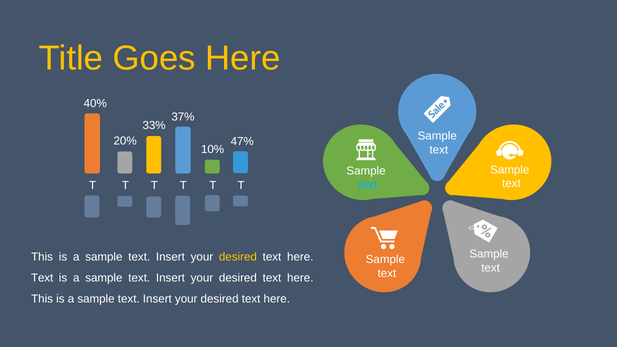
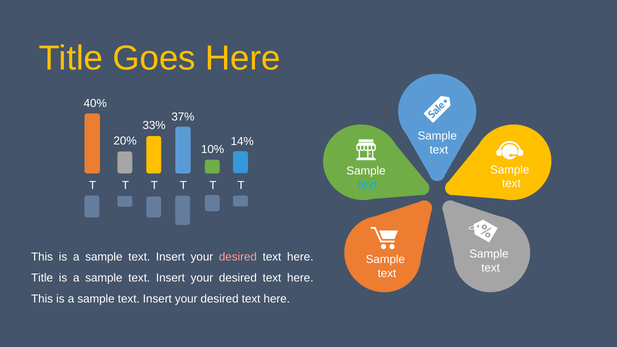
47%: 47% -> 14%
desired at (238, 257) colour: yellow -> pink
Text at (42, 278): Text -> Title
